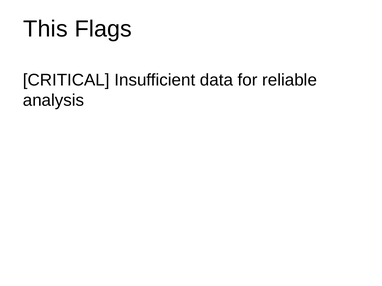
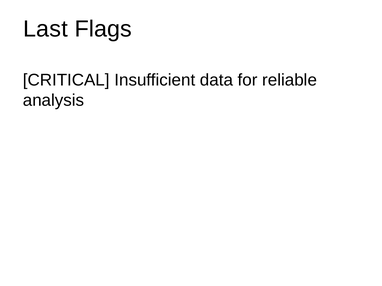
This: This -> Last
